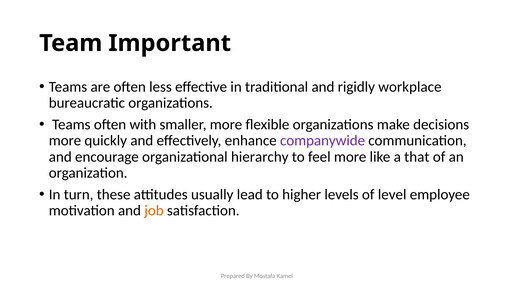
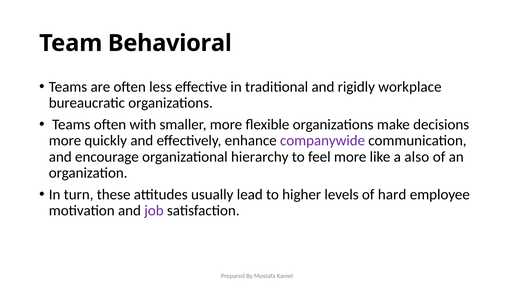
Important: Important -> Behavioral
that: that -> also
level: level -> hard
job colour: orange -> purple
